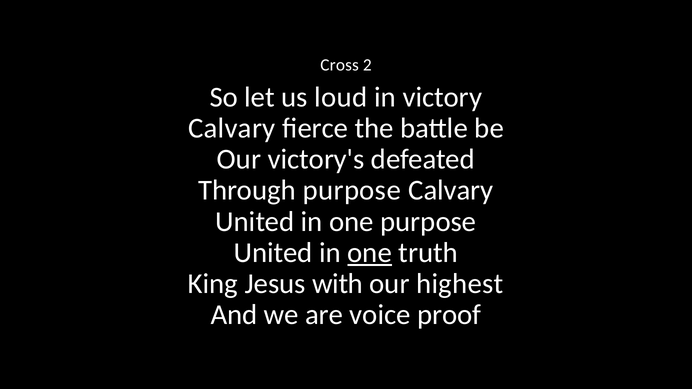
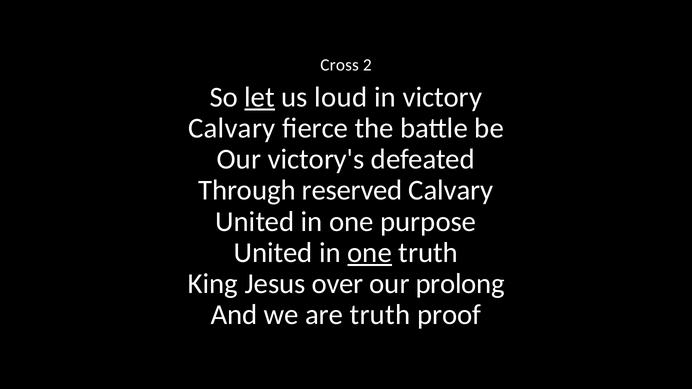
let underline: none -> present
Through purpose: purpose -> reserved
with: with -> over
highest: highest -> prolong
are voice: voice -> truth
